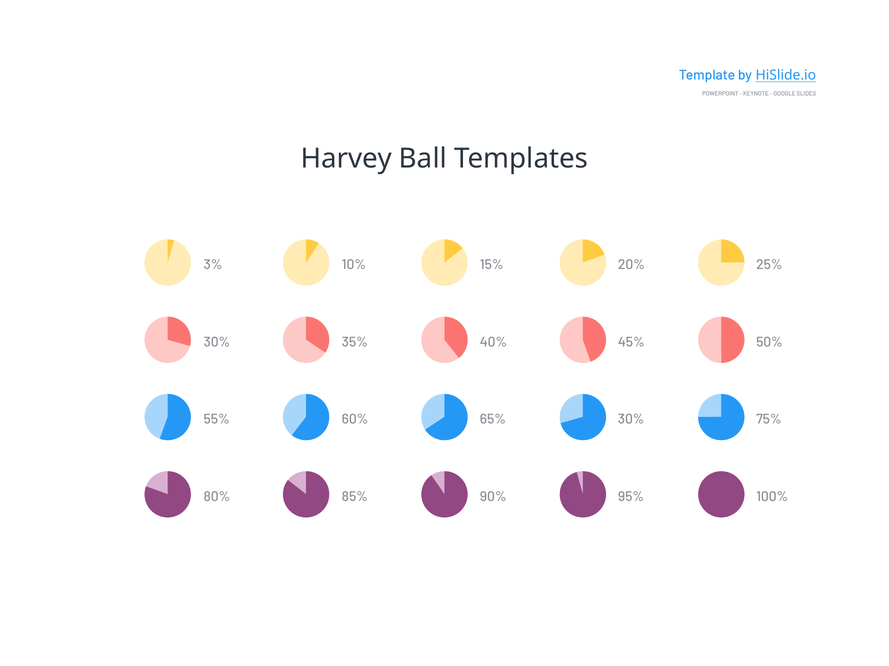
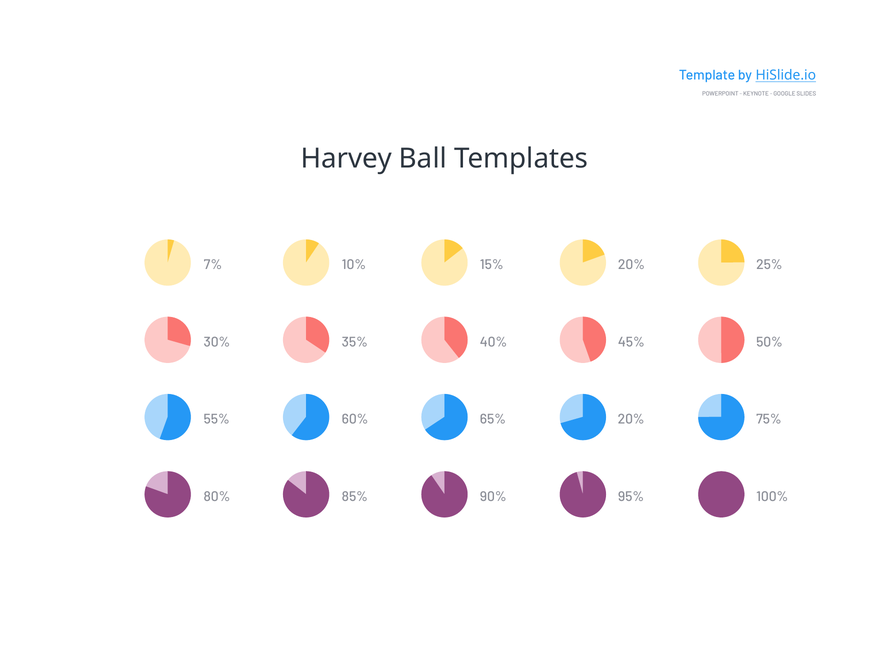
3%: 3% -> 7%
65% 30%: 30% -> 20%
